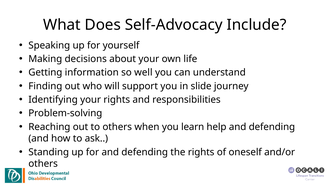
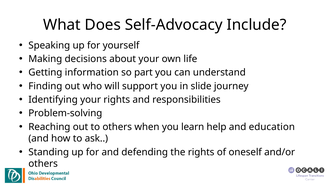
well: well -> part
help and defending: defending -> education
